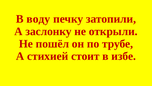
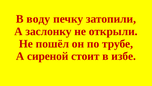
стихией: стихией -> сиреной
